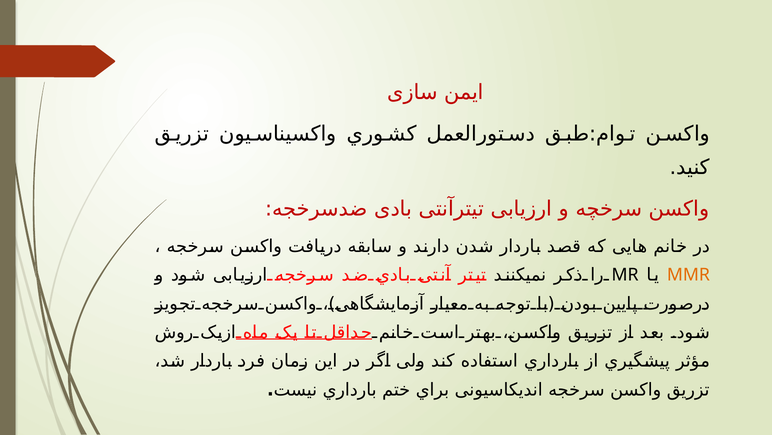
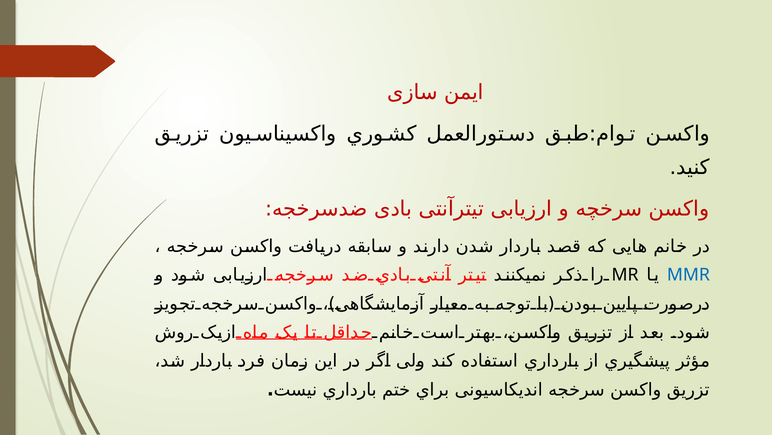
MMR colour: orange -> blue
